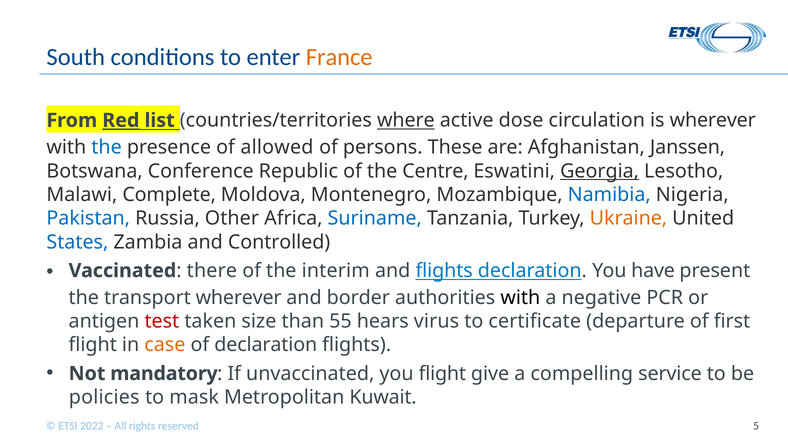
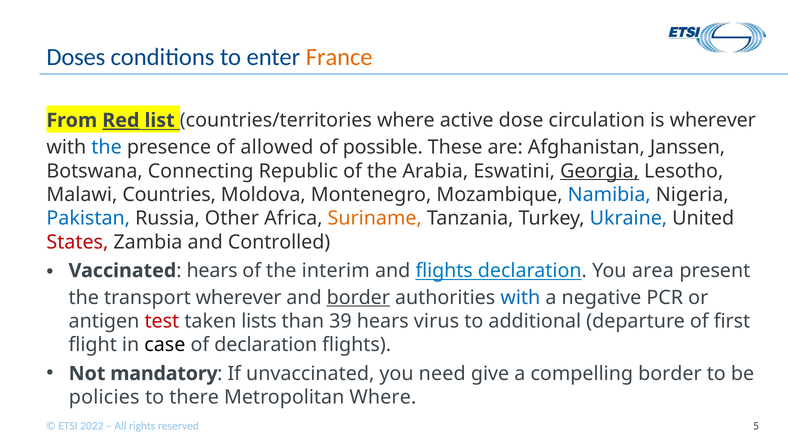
South: South -> Doses
where at (406, 120) underline: present -> none
persons: persons -> possible
Conference: Conference -> Connecting
Centre: Centre -> Arabia
Complete: Complete -> Countries
Suriname colour: blue -> orange
Ukraine colour: orange -> blue
States colour: blue -> red
there at (212, 270): there -> hears
have: have -> area
border at (358, 297) underline: none -> present
with at (520, 297) colour: black -> blue
size: size -> lists
55: 55 -> 39
certificate: certificate -> additional
case colour: orange -> black
you flight: flight -> need
compelling service: service -> border
mask: mask -> there
Metropolitan Kuwait: Kuwait -> Where
